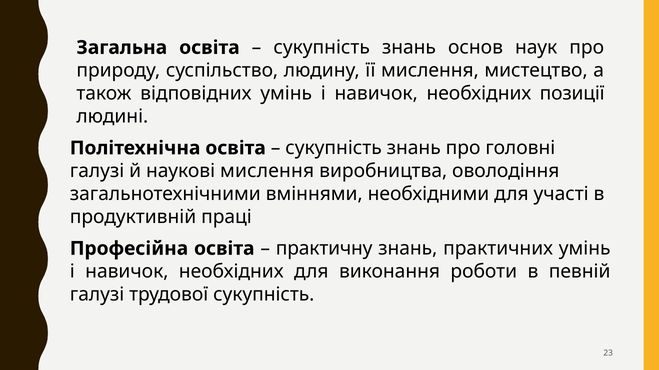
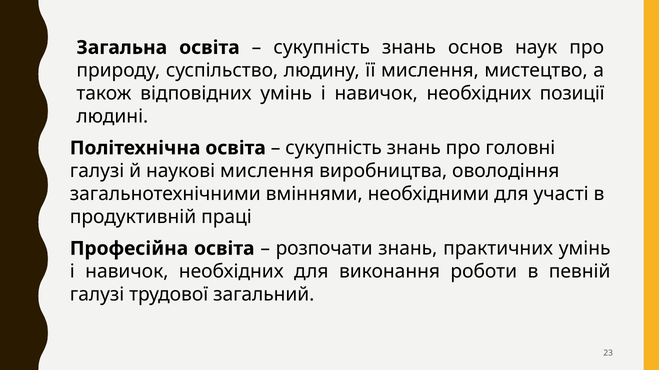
практичну: практичну -> розпочати
трудової сукупність: сукупність -> загальний
